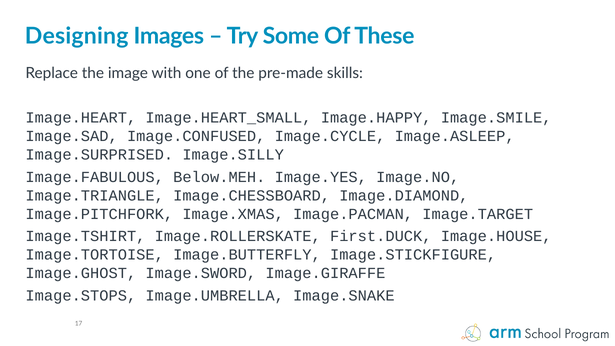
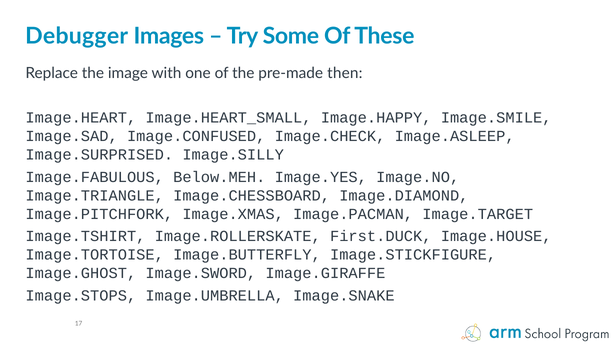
Designing: Designing -> Debugger
skills: skills -> then
Image.CYCLE: Image.CYCLE -> Image.CHECK
